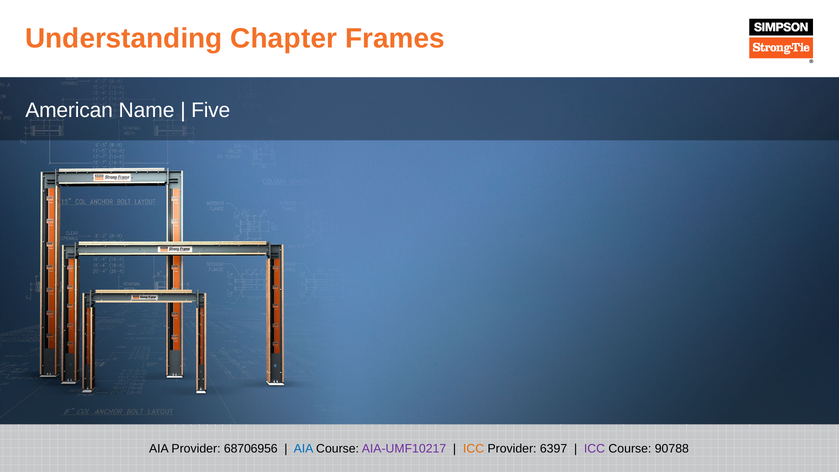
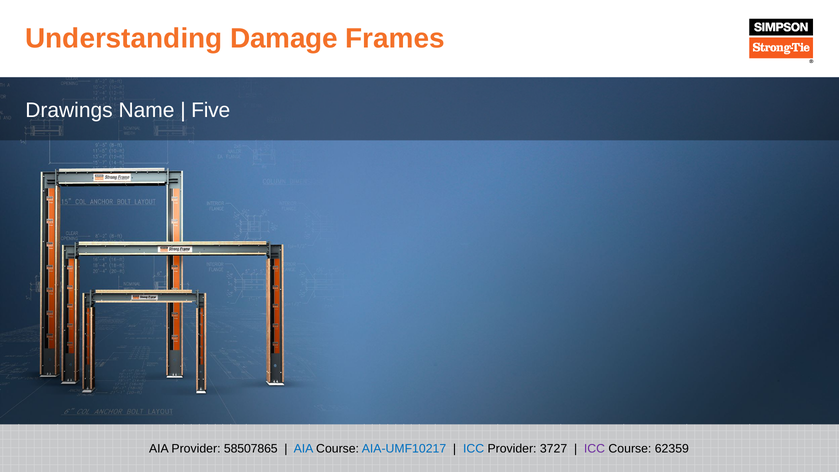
Chapter: Chapter -> Damage
American: American -> Drawings
68706956: 68706956 -> 58507865
AIA-UMF10217 colour: purple -> blue
ICC at (474, 448) colour: orange -> blue
6397: 6397 -> 3727
90788: 90788 -> 62359
